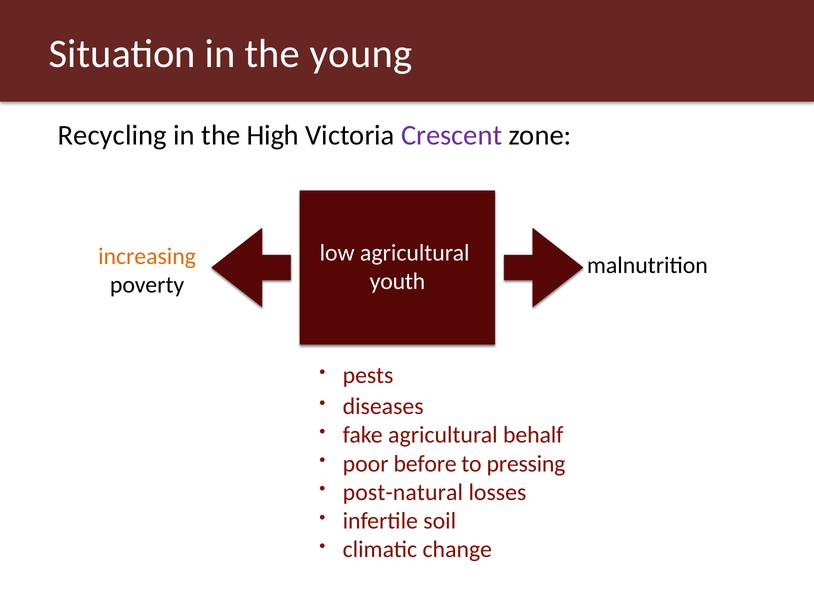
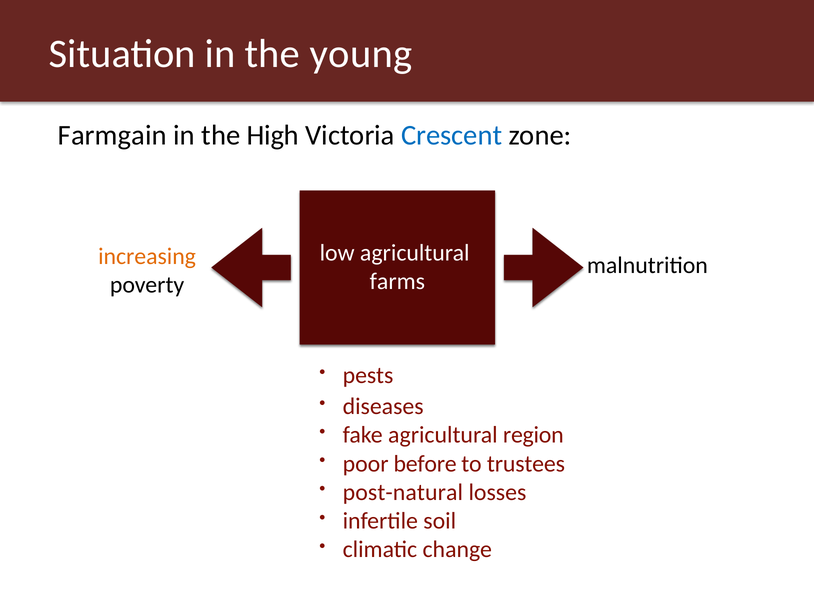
Recycling: Recycling -> Farmgain
Crescent colour: purple -> blue
youth: youth -> farms
behalf: behalf -> region
pressing: pressing -> trustees
